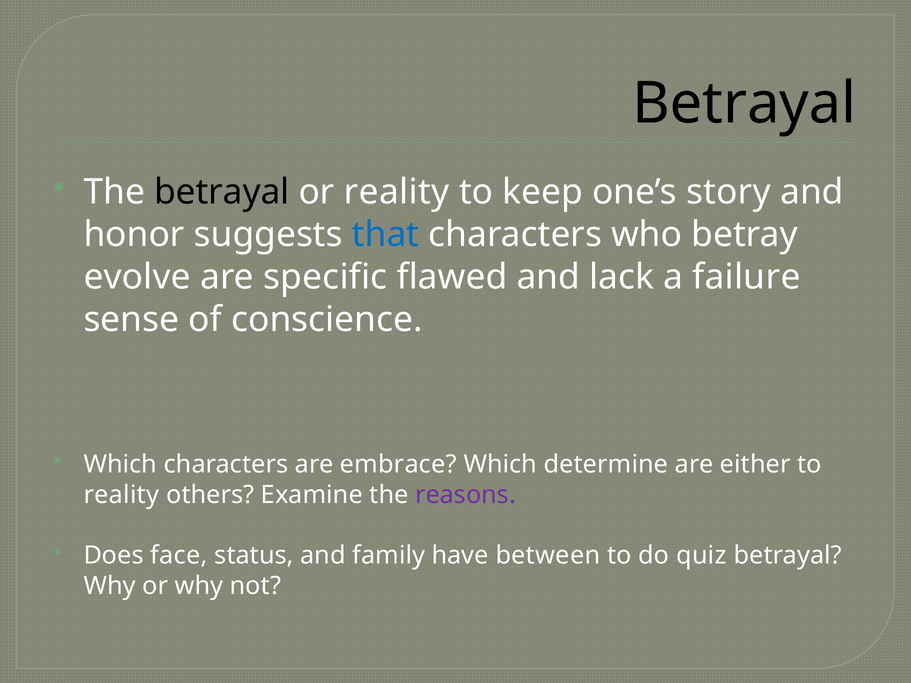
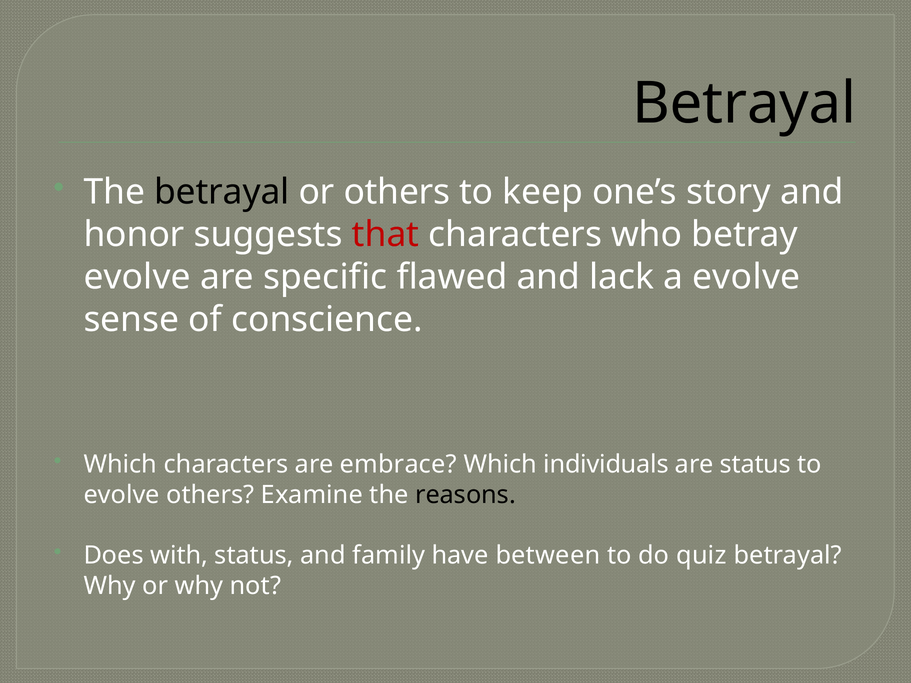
or reality: reality -> others
that colour: blue -> red
a failure: failure -> evolve
determine: determine -> individuals
are either: either -> status
reality at (122, 495): reality -> evolve
reasons colour: purple -> black
face: face -> with
